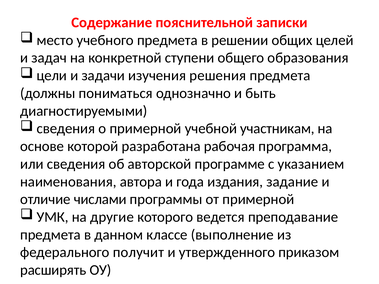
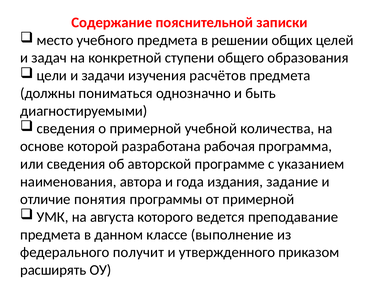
решения: решения -> расчётов
участникам: участникам -> количества
числами: числами -> понятия
другие: другие -> августа
